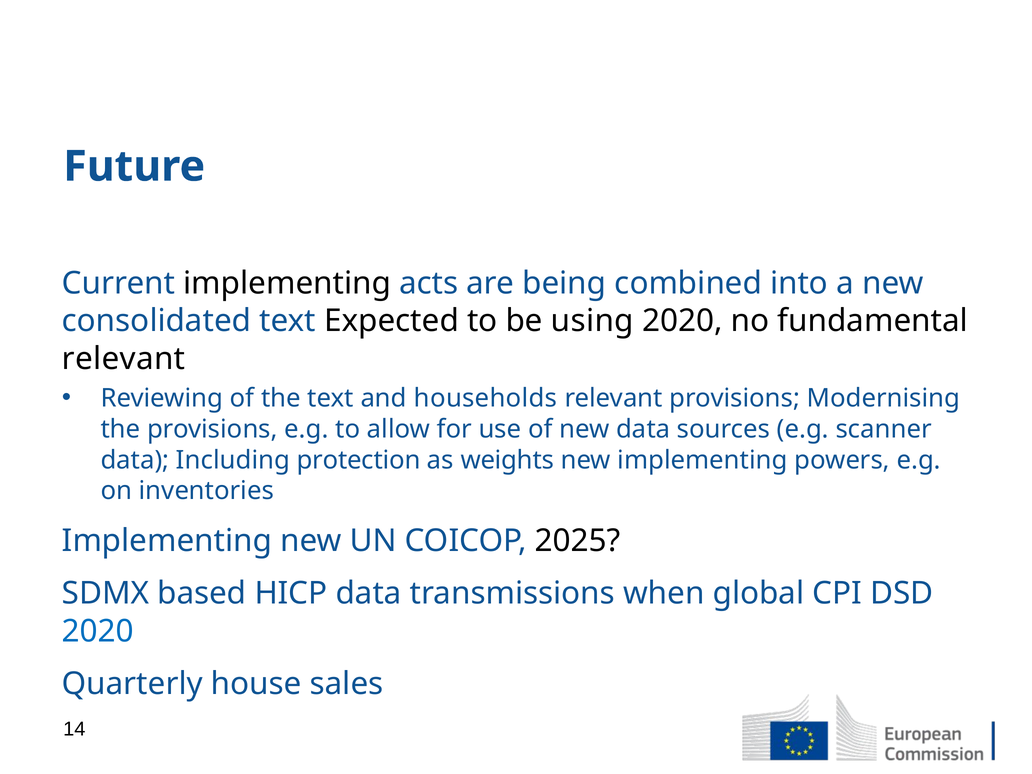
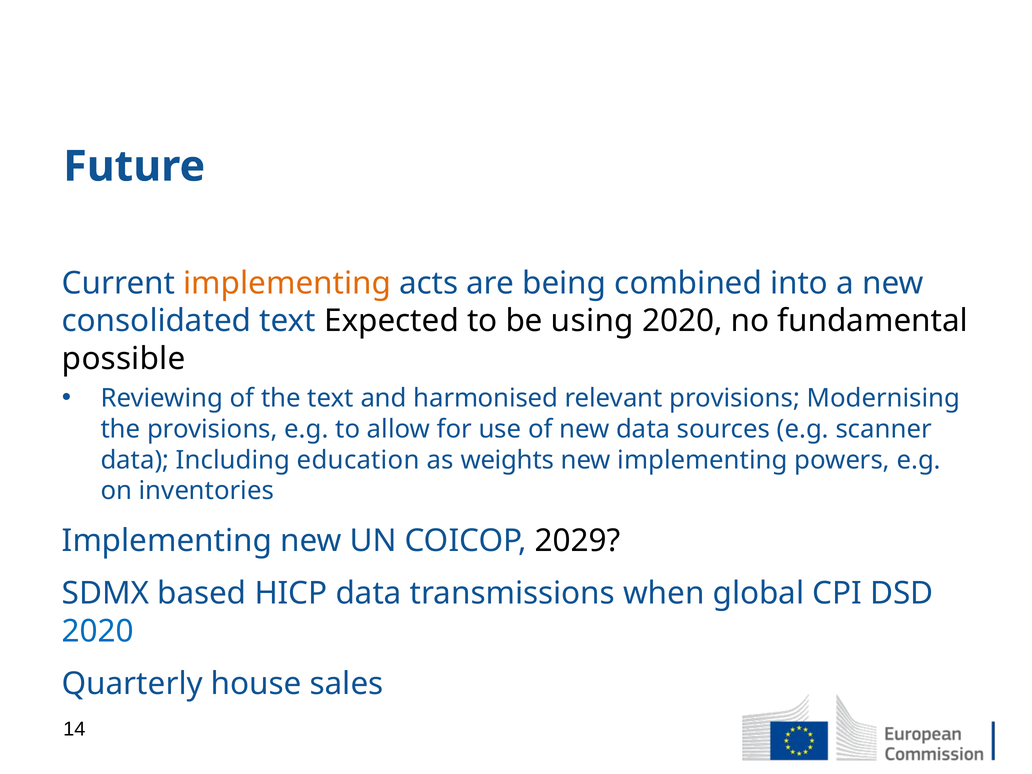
implementing at (287, 283) colour: black -> orange
relevant at (124, 359): relevant -> possible
households: households -> harmonised
protection: protection -> education
2025: 2025 -> 2029
